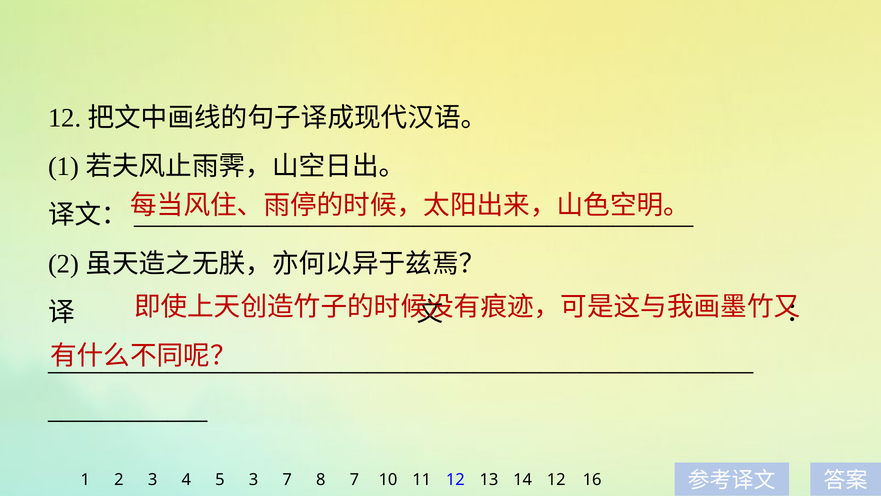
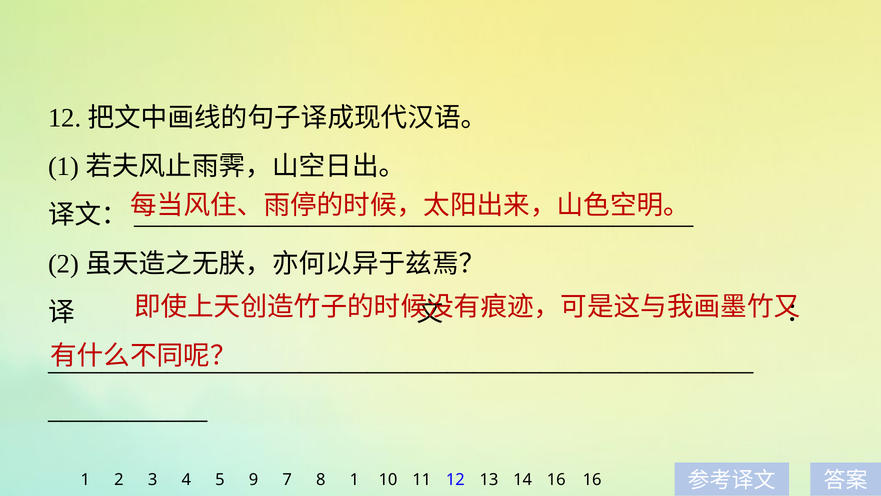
5 3: 3 -> 9
8 7: 7 -> 1
14 12: 12 -> 16
